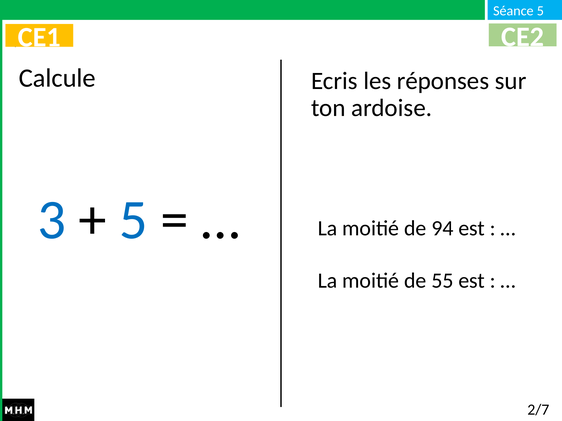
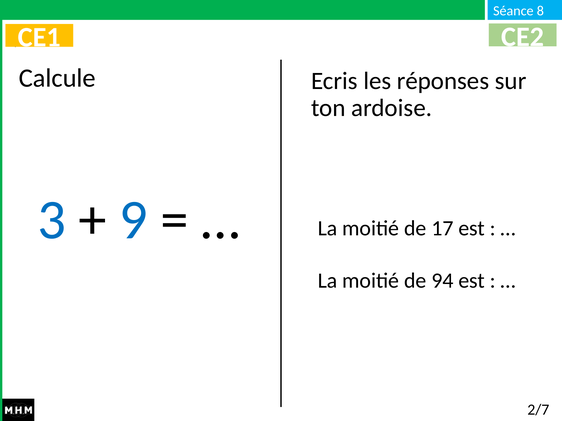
5 at (540, 11): 5 -> 8
5 at (134, 220): 5 -> 9
94: 94 -> 17
55: 55 -> 94
